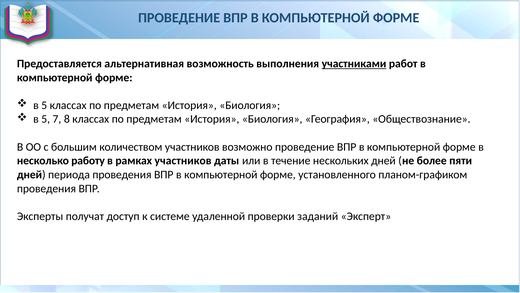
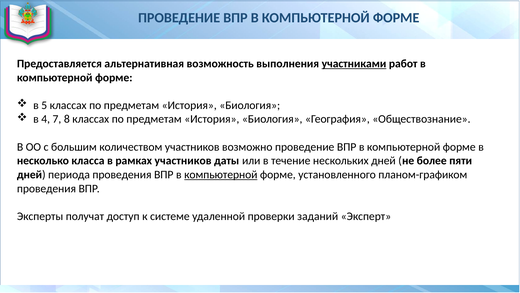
5 at (46, 119): 5 -> 4
работу: работу -> класса
компьютерной at (221, 174) underline: none -> present
